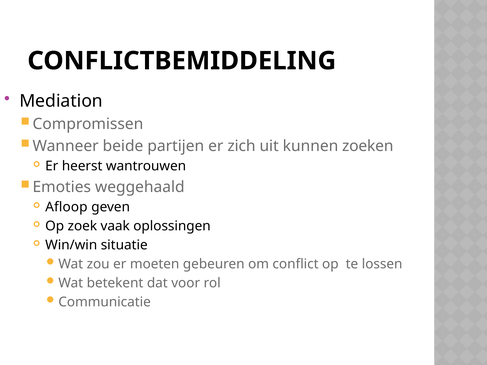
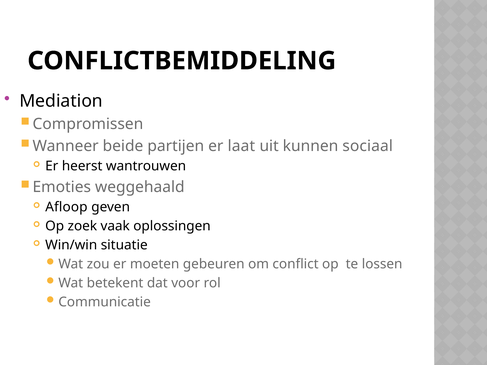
zich: zich -> laat
zoeken: zoeken -> sociaal
